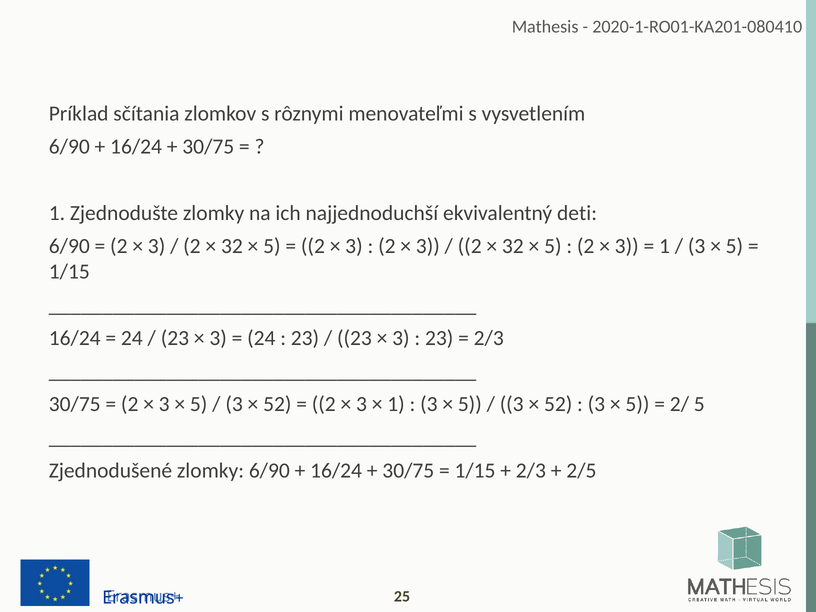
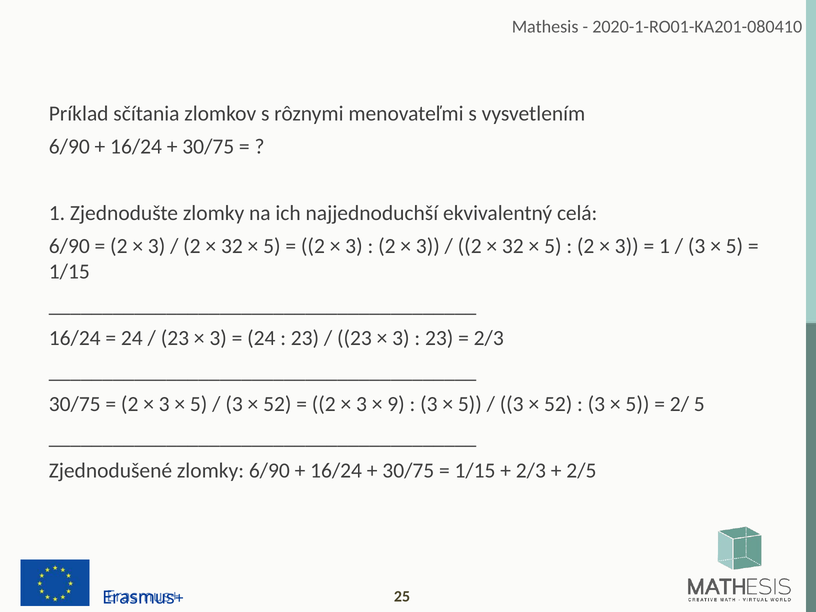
deti: deti -> celá
1 at (396, 404): 1 -> 9
